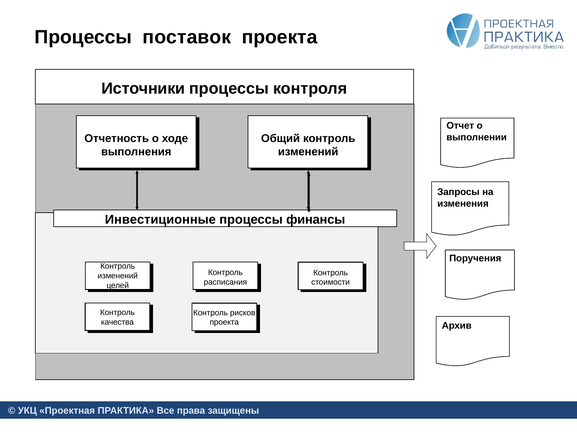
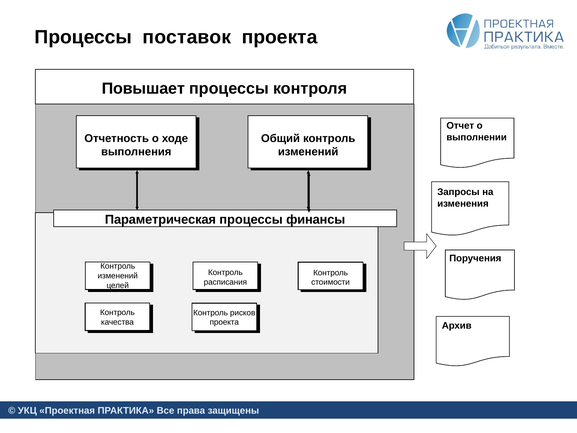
Источники: Источники -> Повышает
Инвестиционные: Инвестиционные -> Параметрическая
